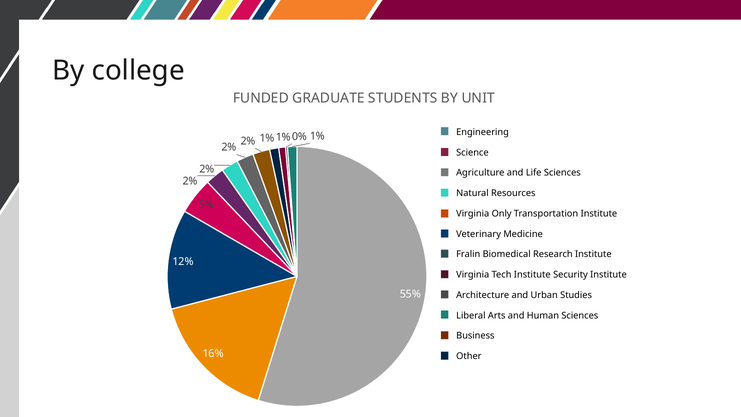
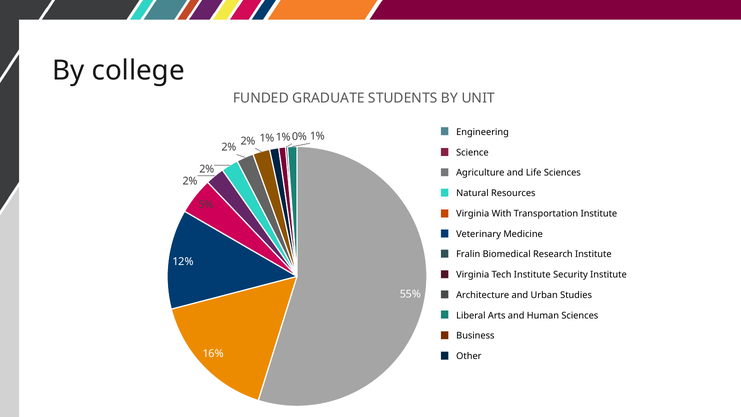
Only: Only -> With
